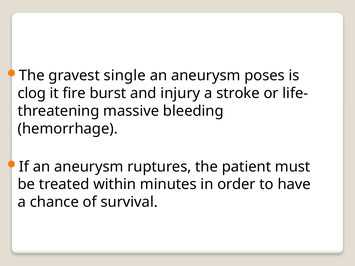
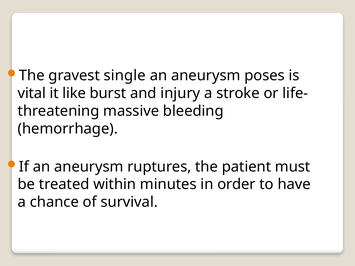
clog: clog -> vital
fire: fire -> like
